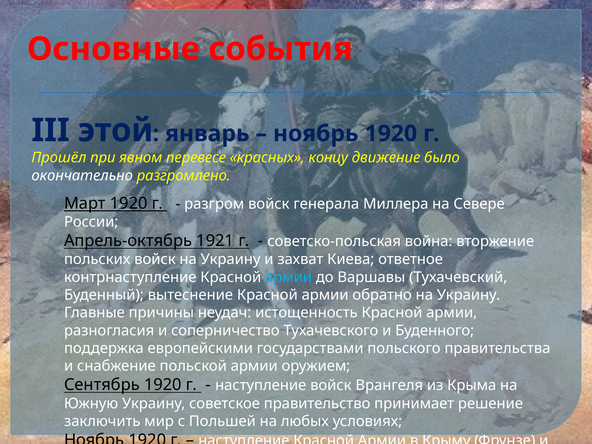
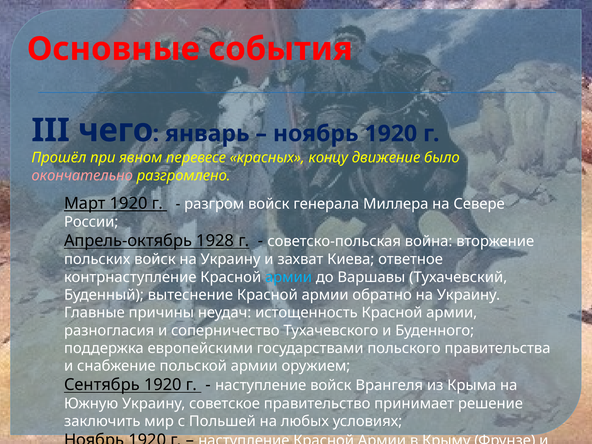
этой: этой -> чего
окончательно colour: white -> pink
1921: 1921 -> 1928
